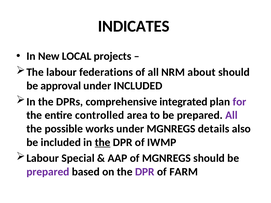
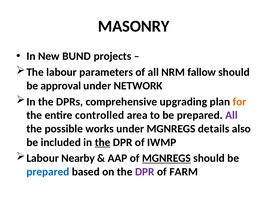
INDICATES: INDICATES -> MASONRY
LOCAL: LOCAL -> BUND
federations: federations -> parameters
about: about -> fallow
under INCLUDED: INCLUDED -> NETWORK
integrated: integrated -> upgrading
for colour: purple -> orange
Special: Special -> Nearby
MGNREGS at (166, 158) underline: none -> present
prepared at (48, 172) colour: purple -> blue
